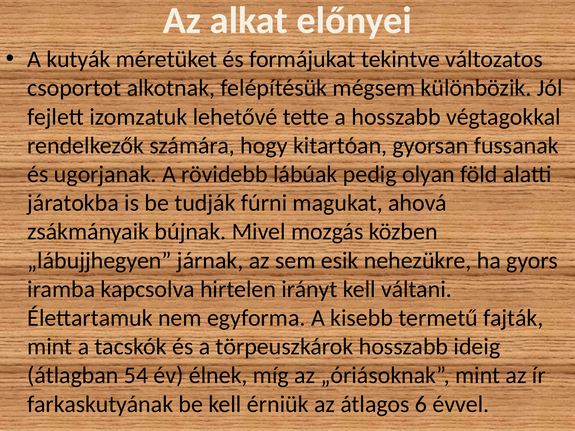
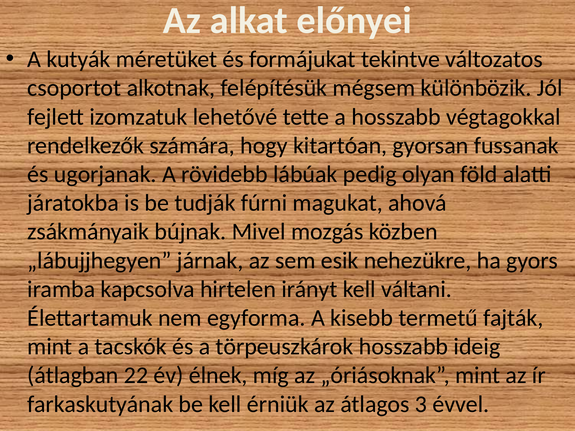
54: 54 -> 22
6: 6 -> 3
